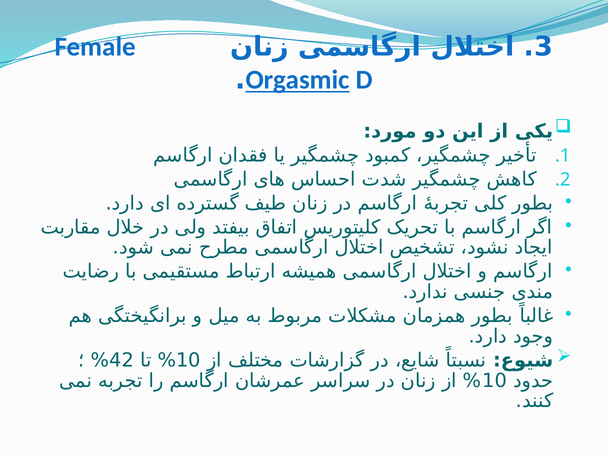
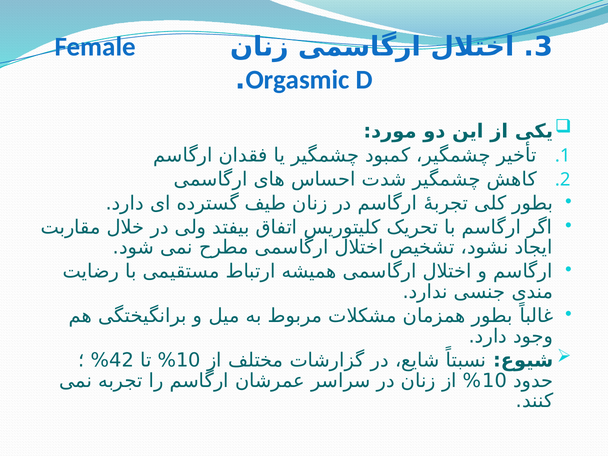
Orgasmic underline: present -> none
